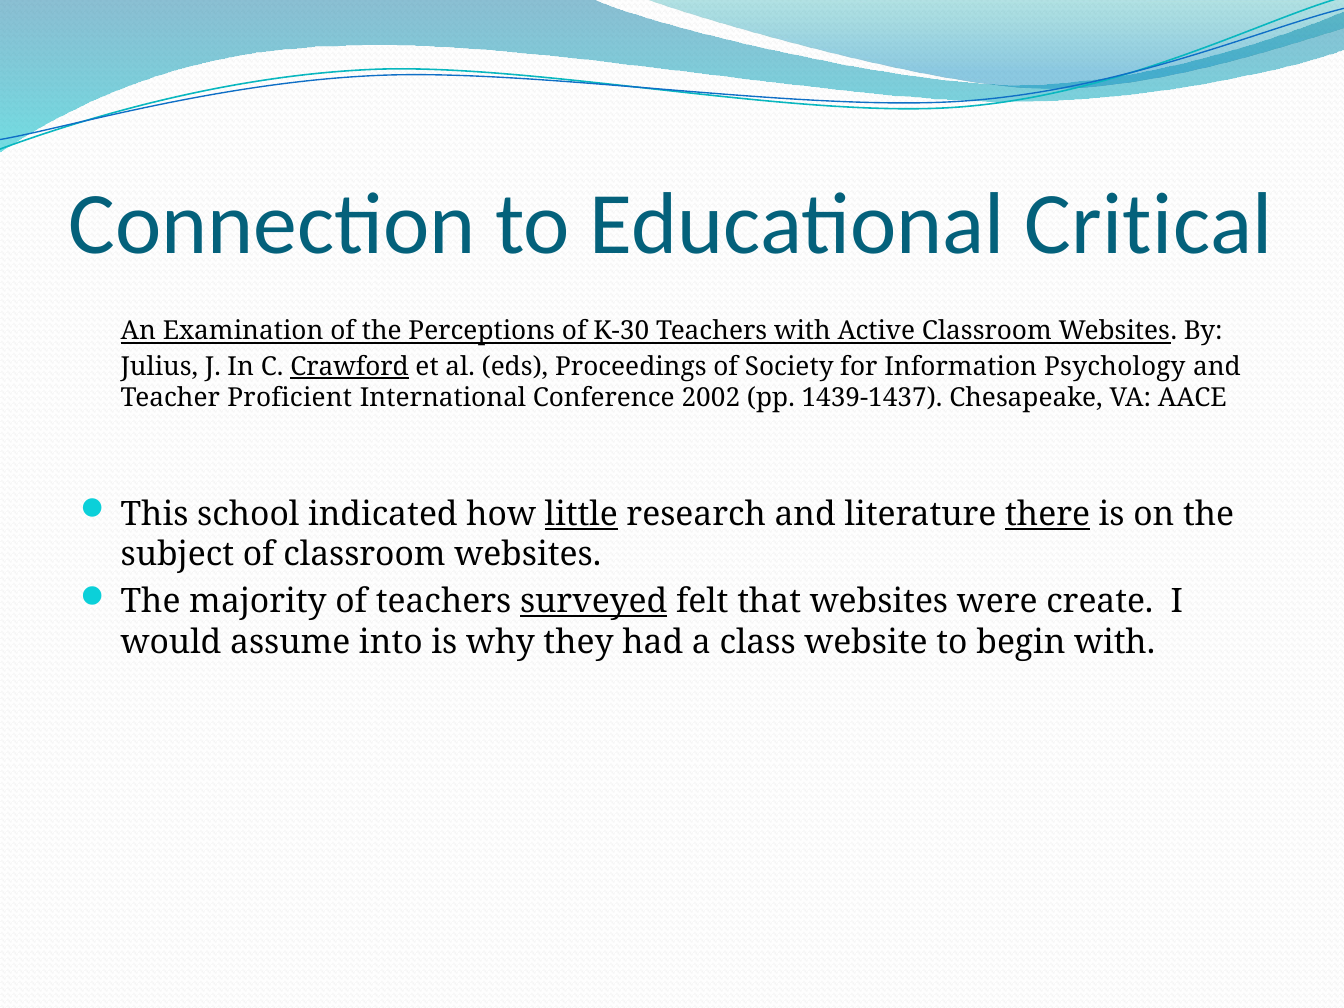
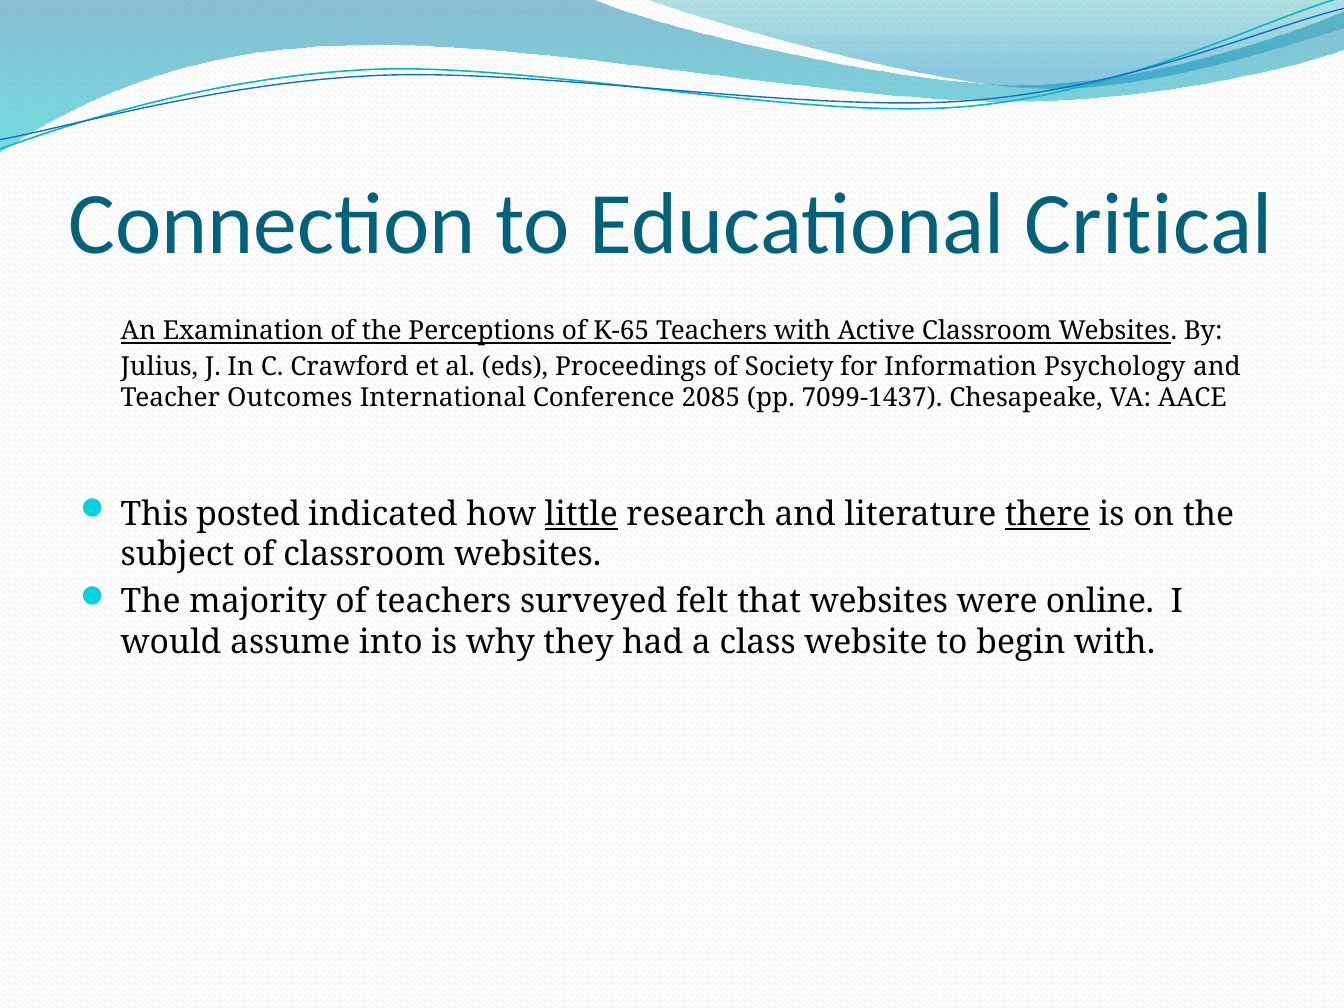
K-30: K-30 -> K-65
Crawford underline: present -> none
Proficient: Proficient -> Outcomes
2002: 2002 -> 2085
1439-1437: 1439-1437 -> 7099-1437
school: school -> posted
surveyed underline: present -> none
create: create -> online
